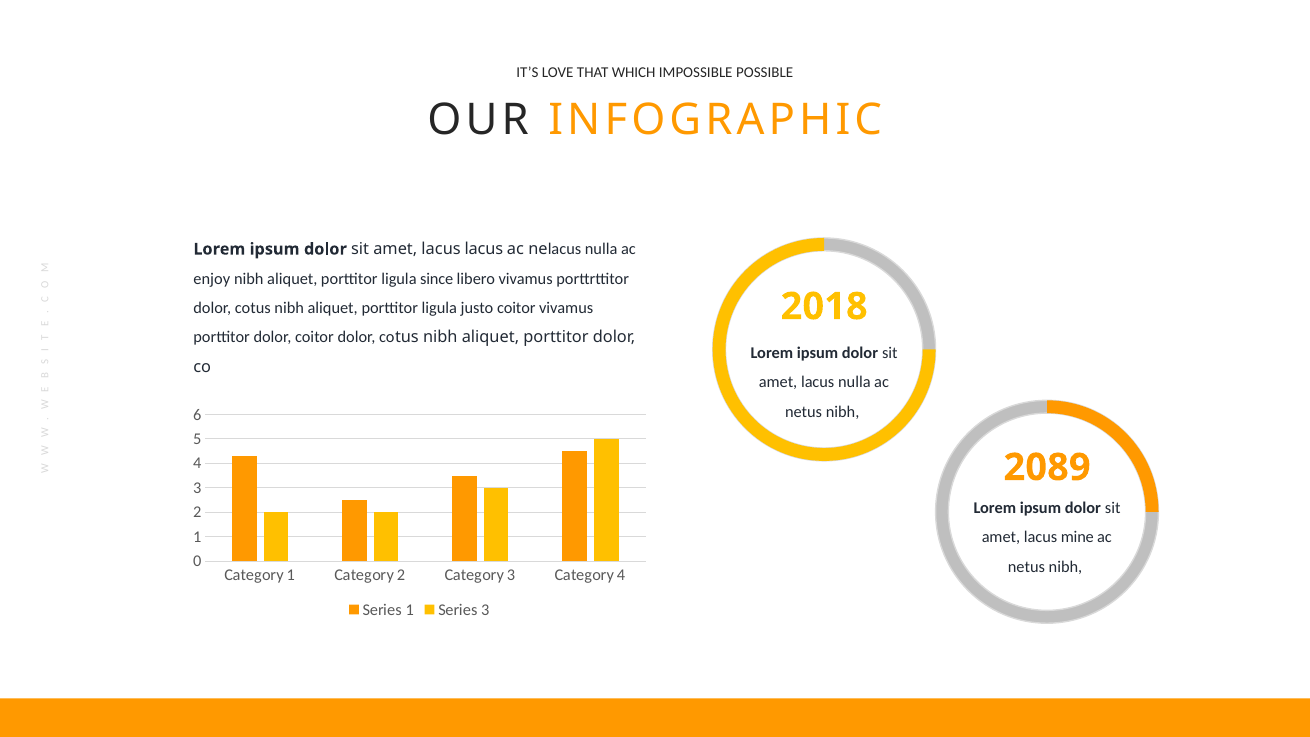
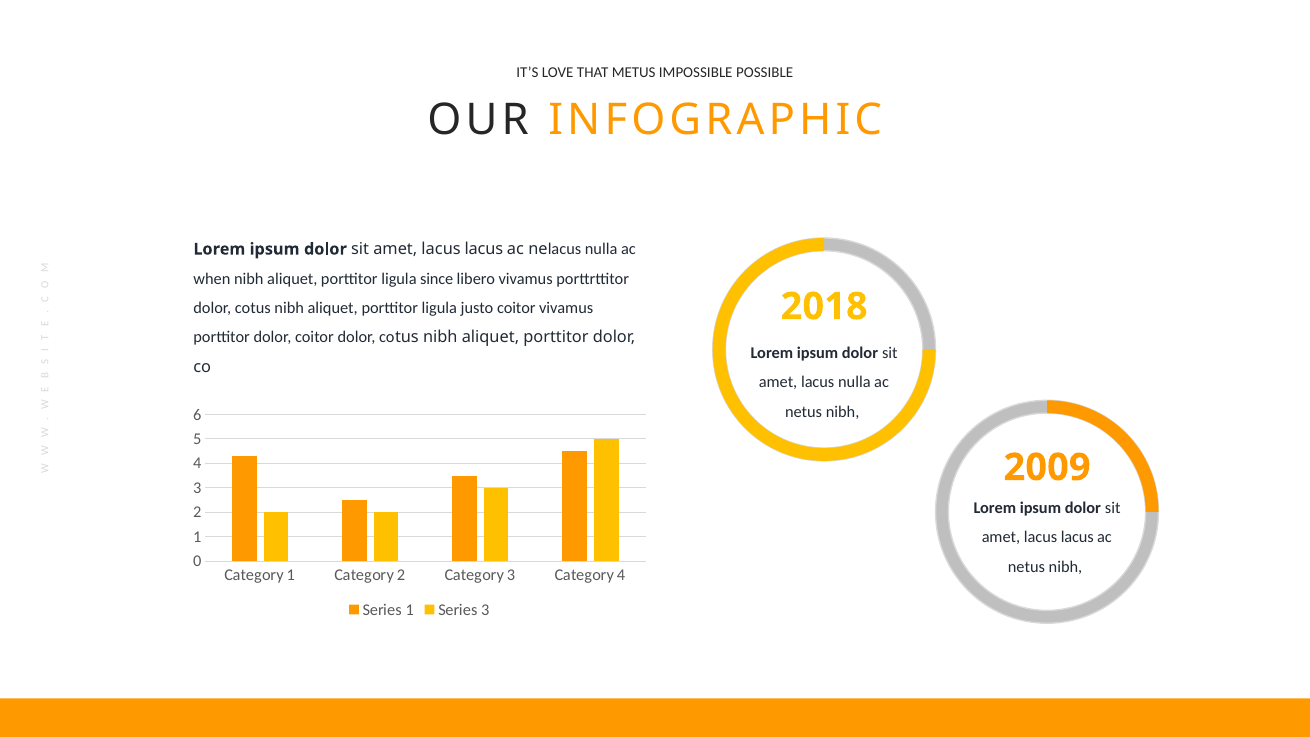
WHICH: WHICH -> METUS
enjoy: enjoy -> when
2089: 2089 -> 2009
mine at (1077, 537): mine -> lacus
